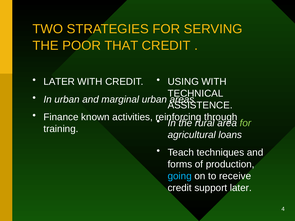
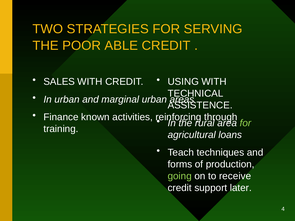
THAT: THAT -> ABLE
LATER at (59, 82): LATER -> SALES
going colour: light blue -> light green
